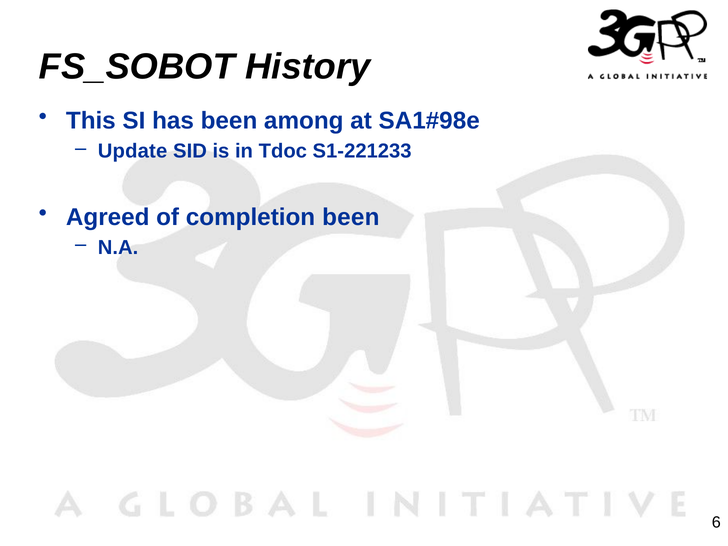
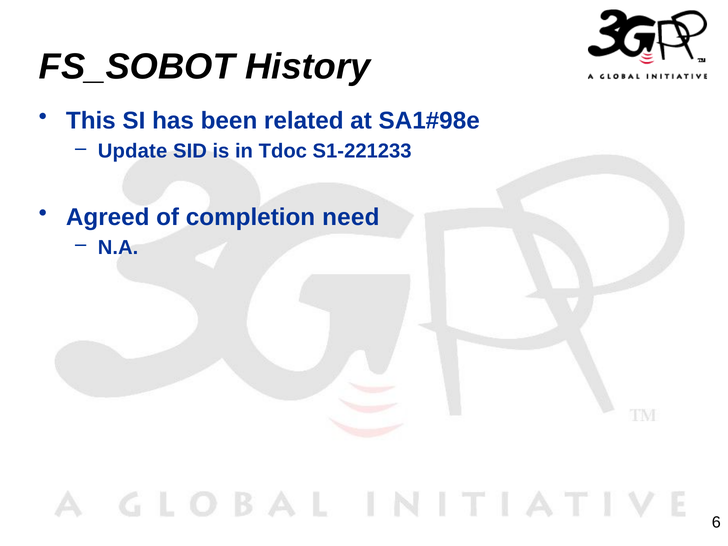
among: among -> related
completion been: been -> need
